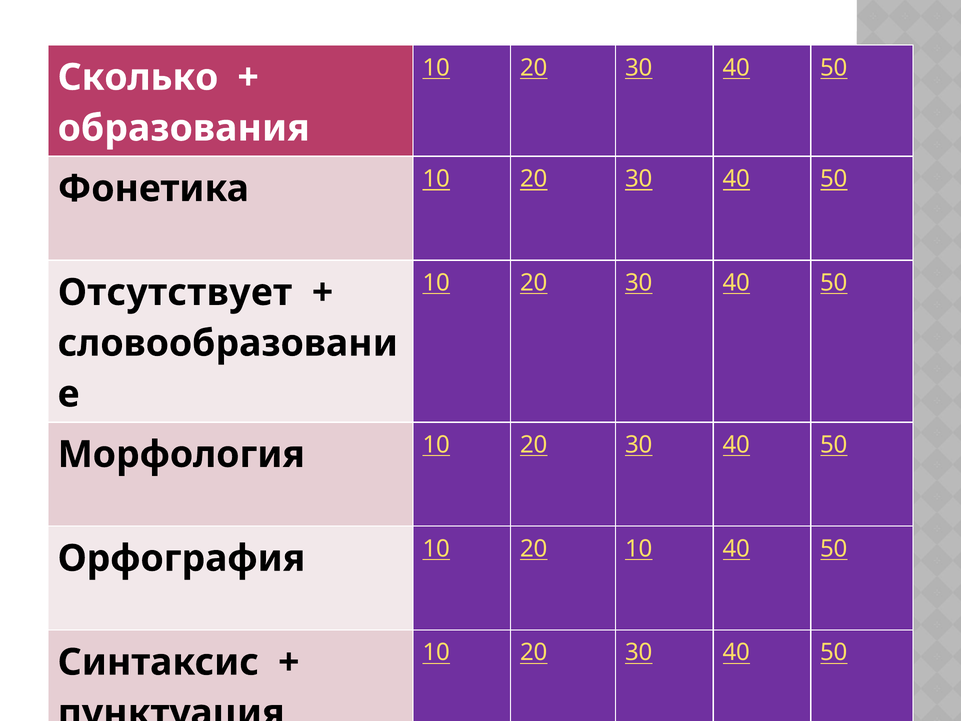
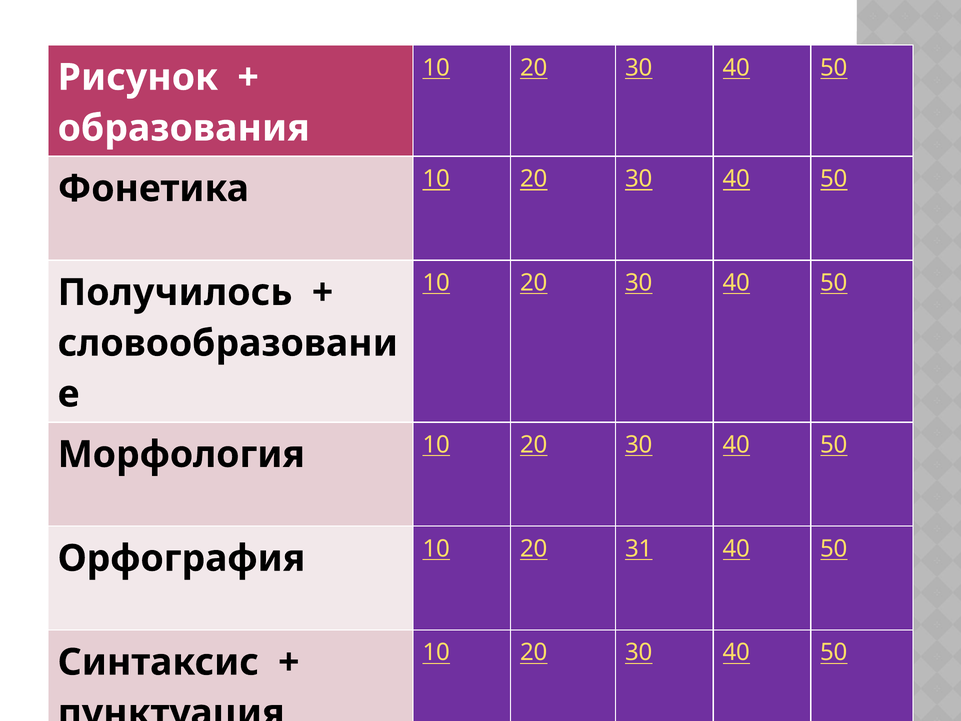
Сколько: Сколько -> Рисунок
Отсутствует: Отсутствует -> Получилось
20 10: 10 -> 31
